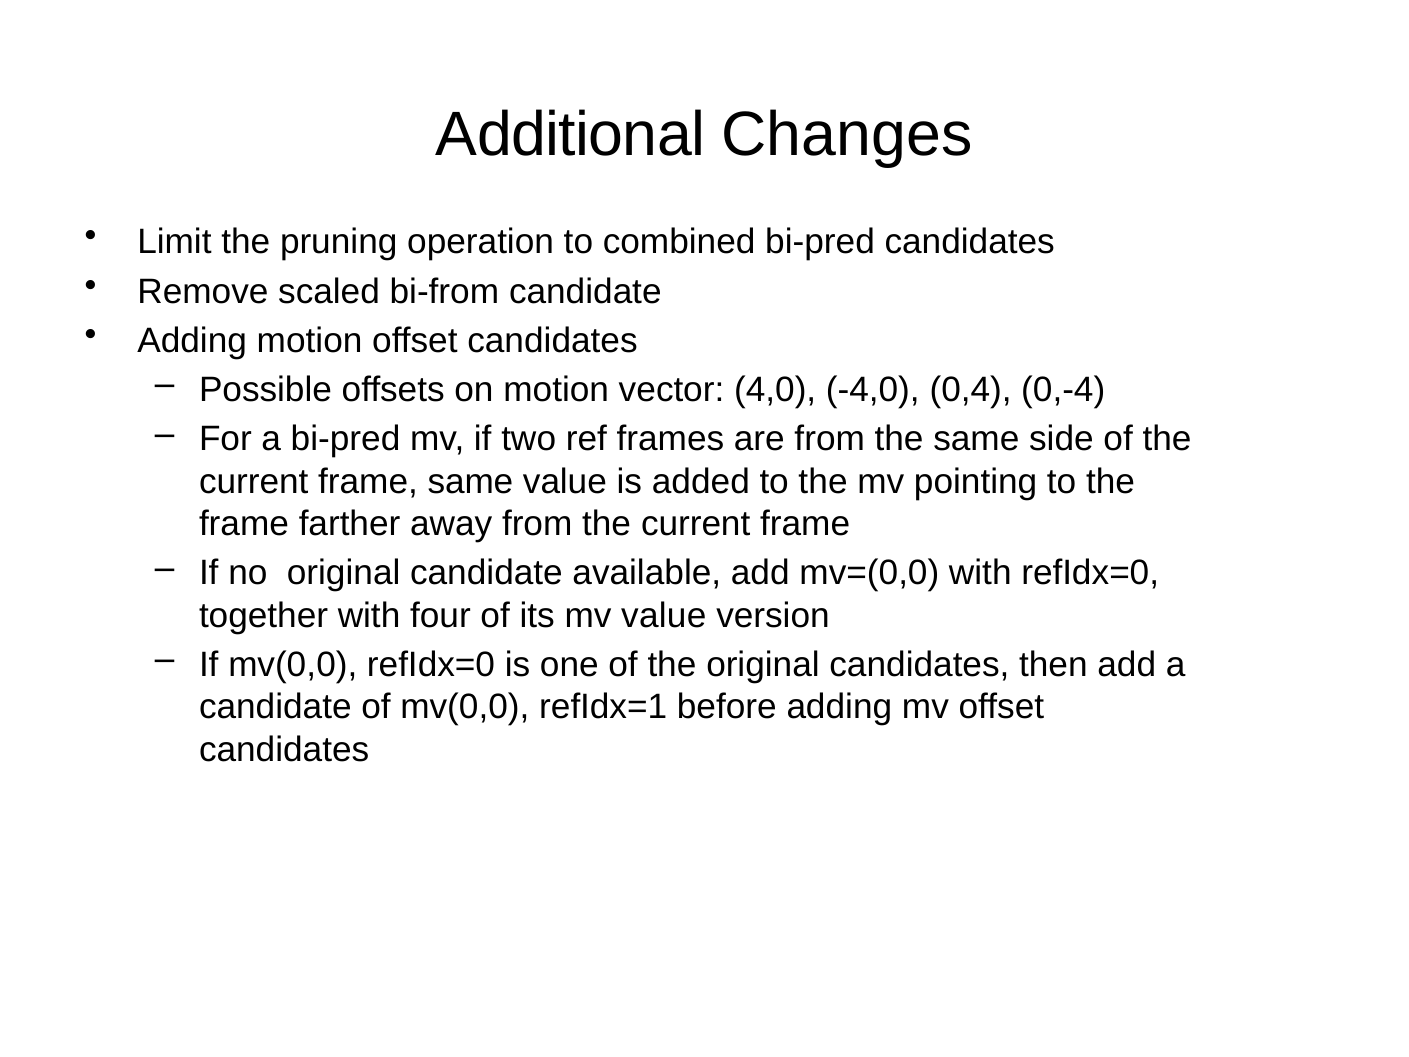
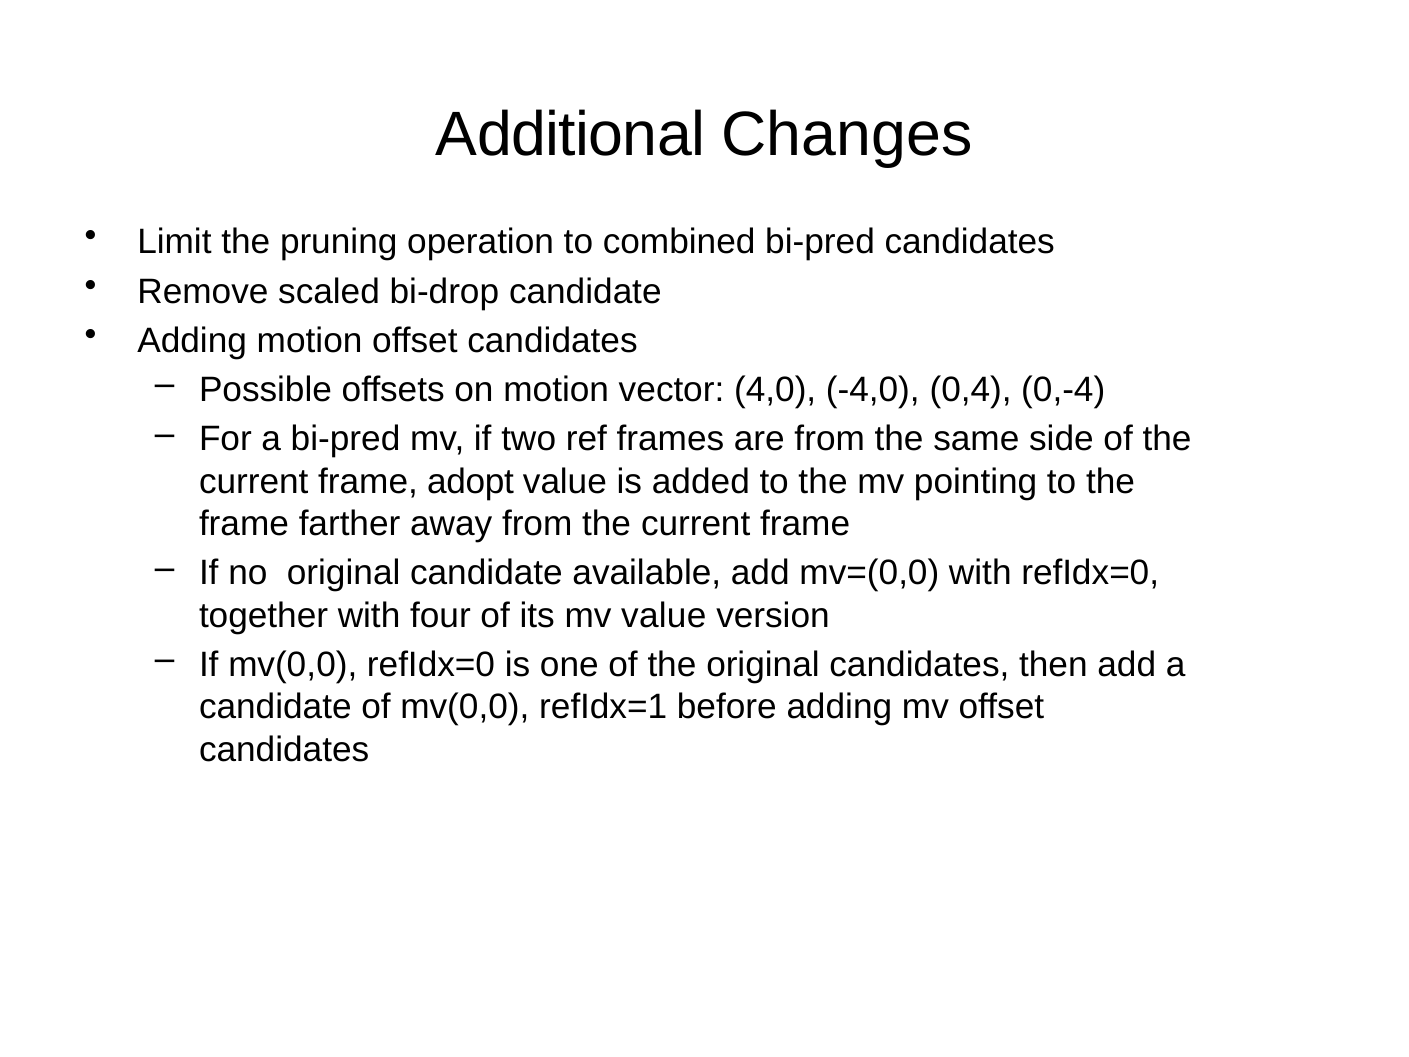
bi-from: bi-from -> bi-drop
frame same: same -> adopt
